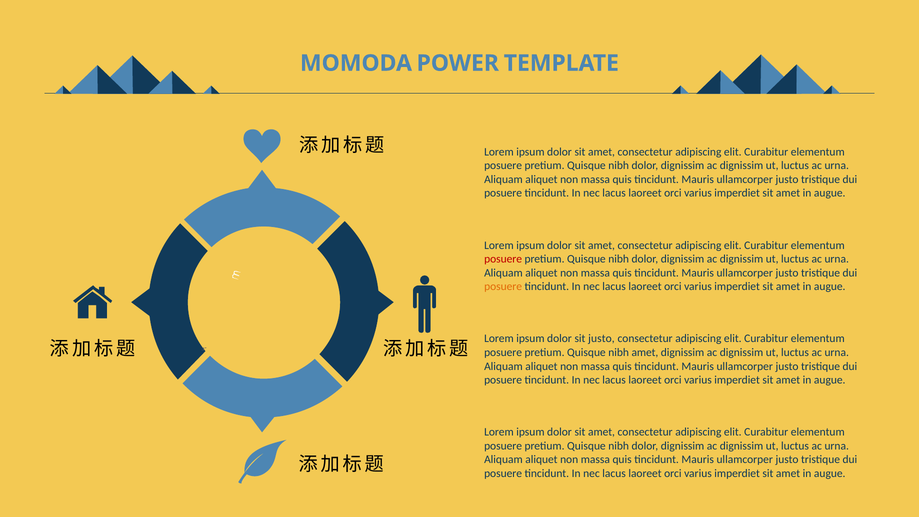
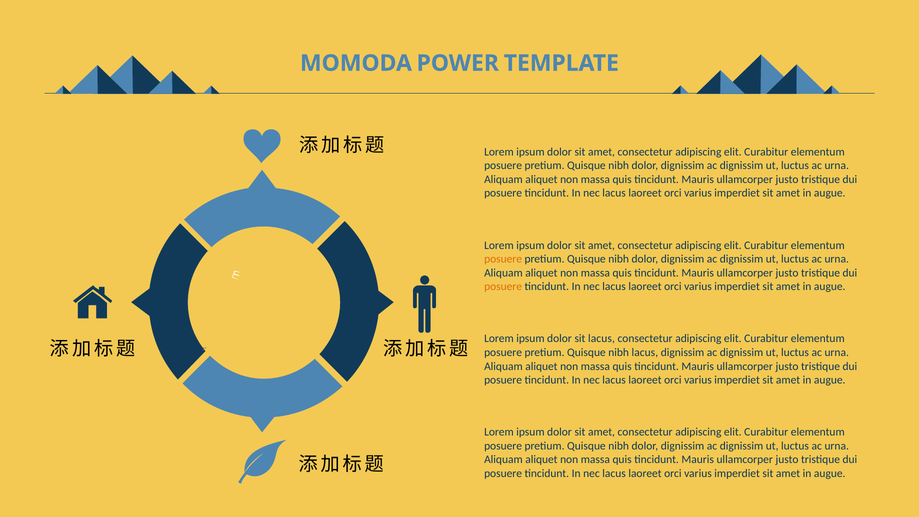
posuere at (503, 259) colour: red -> orange
sit justo: justo -> lacus
nibh amet: amet -> lacus
